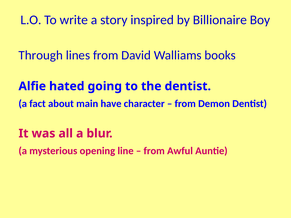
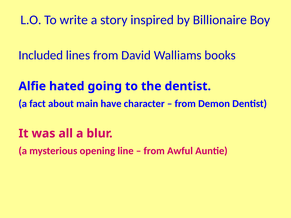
Through: Through -> Included
